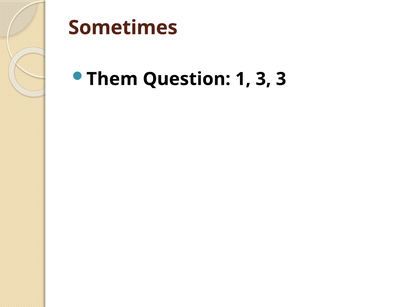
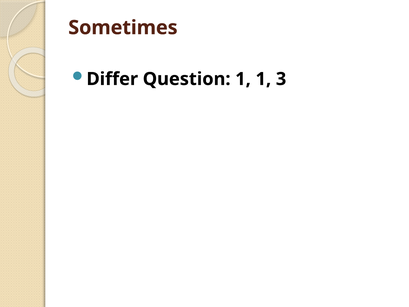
Them: Them -> Differ
1 3: 3 -> 1
